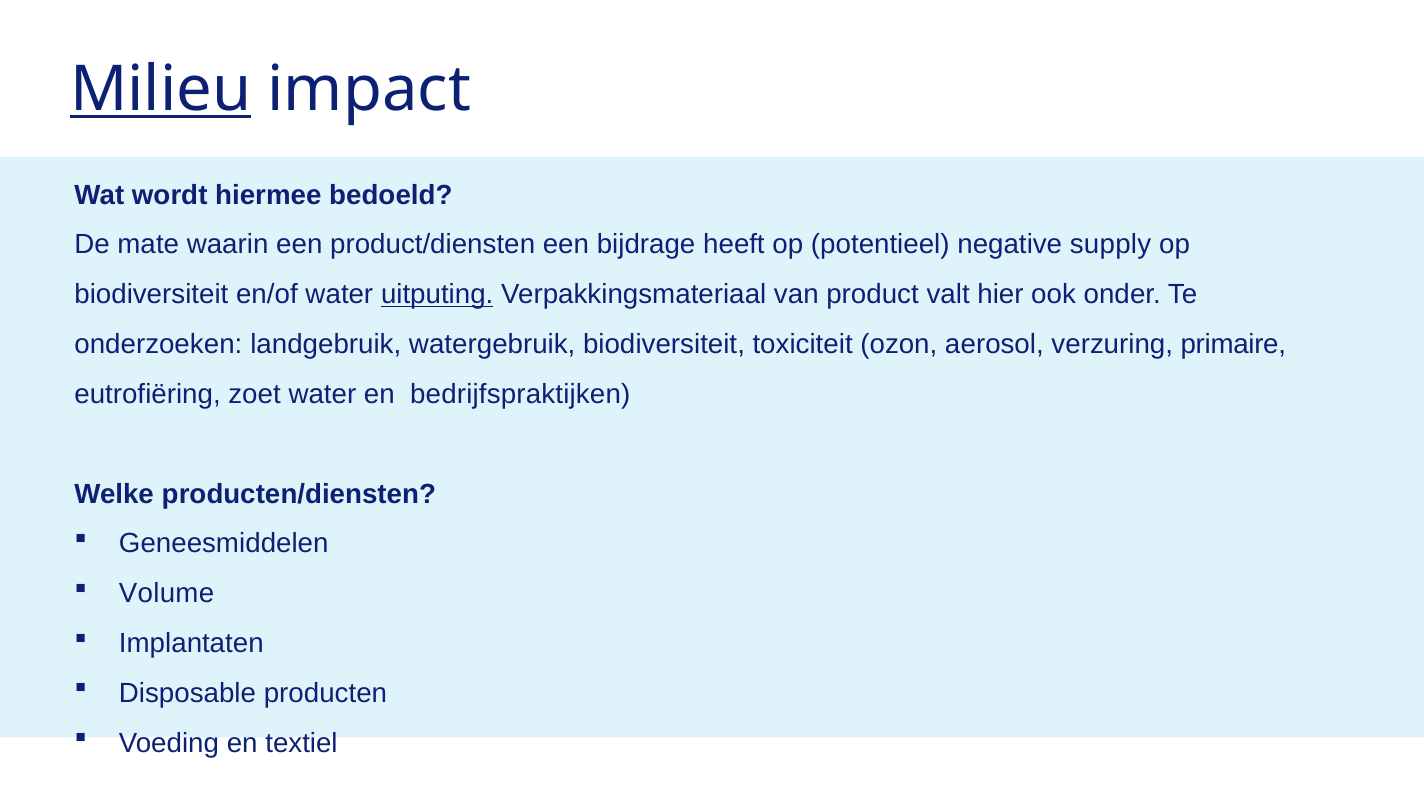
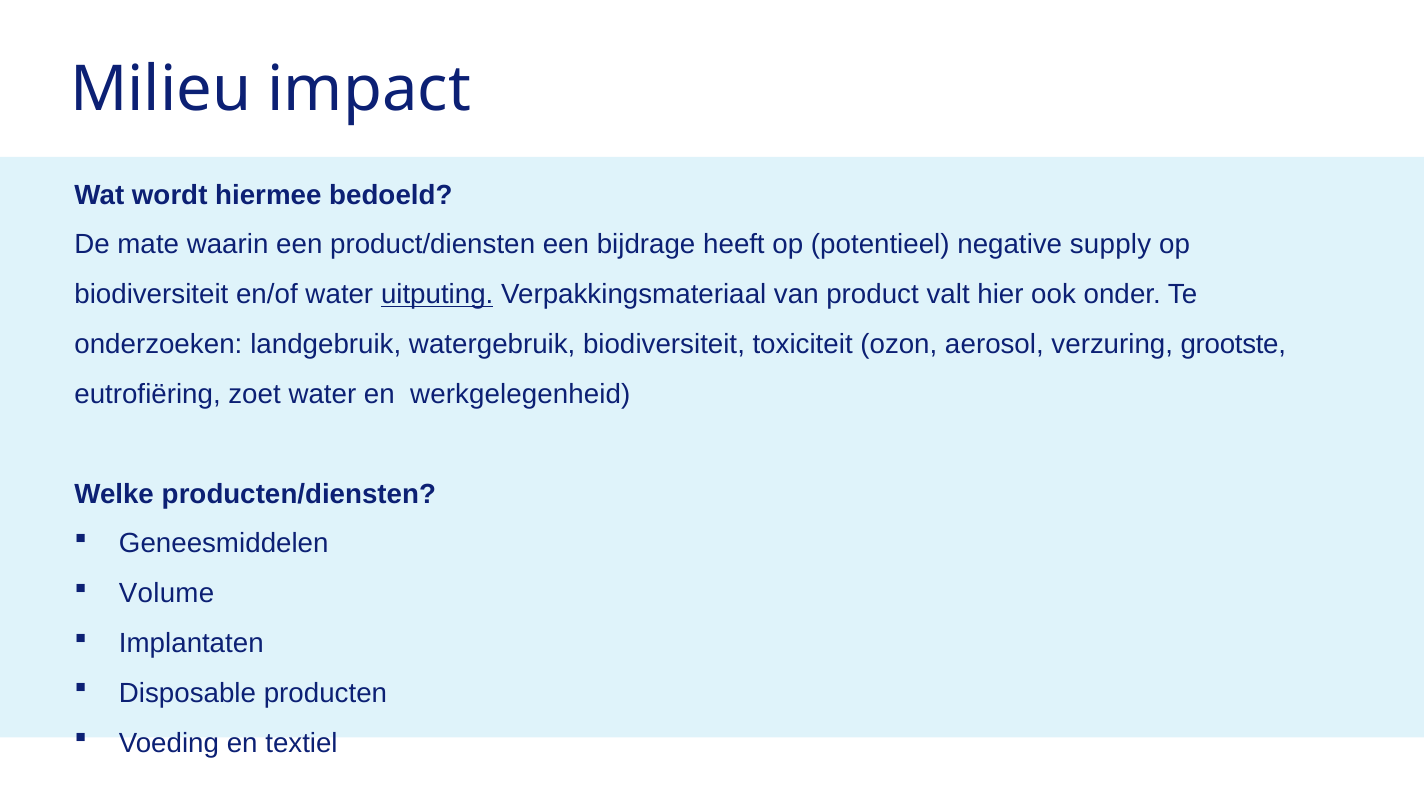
Milieu underline: present -> none
primaire: primaire -> grootste
bedrijfspraktijken: bedrijfspraktijken -> werkgelegenheid
